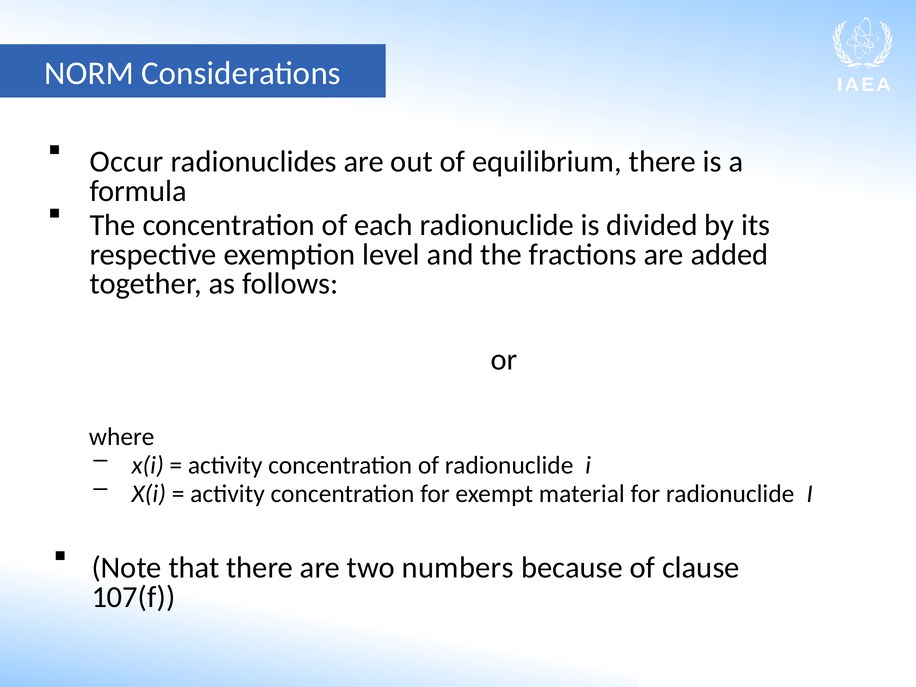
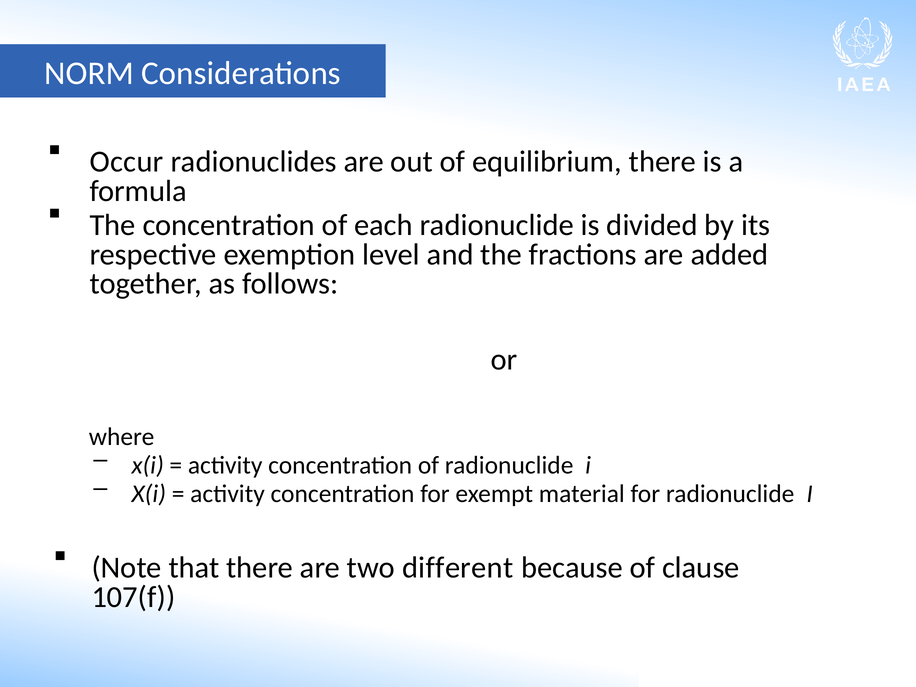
numbers: numbers -> different
